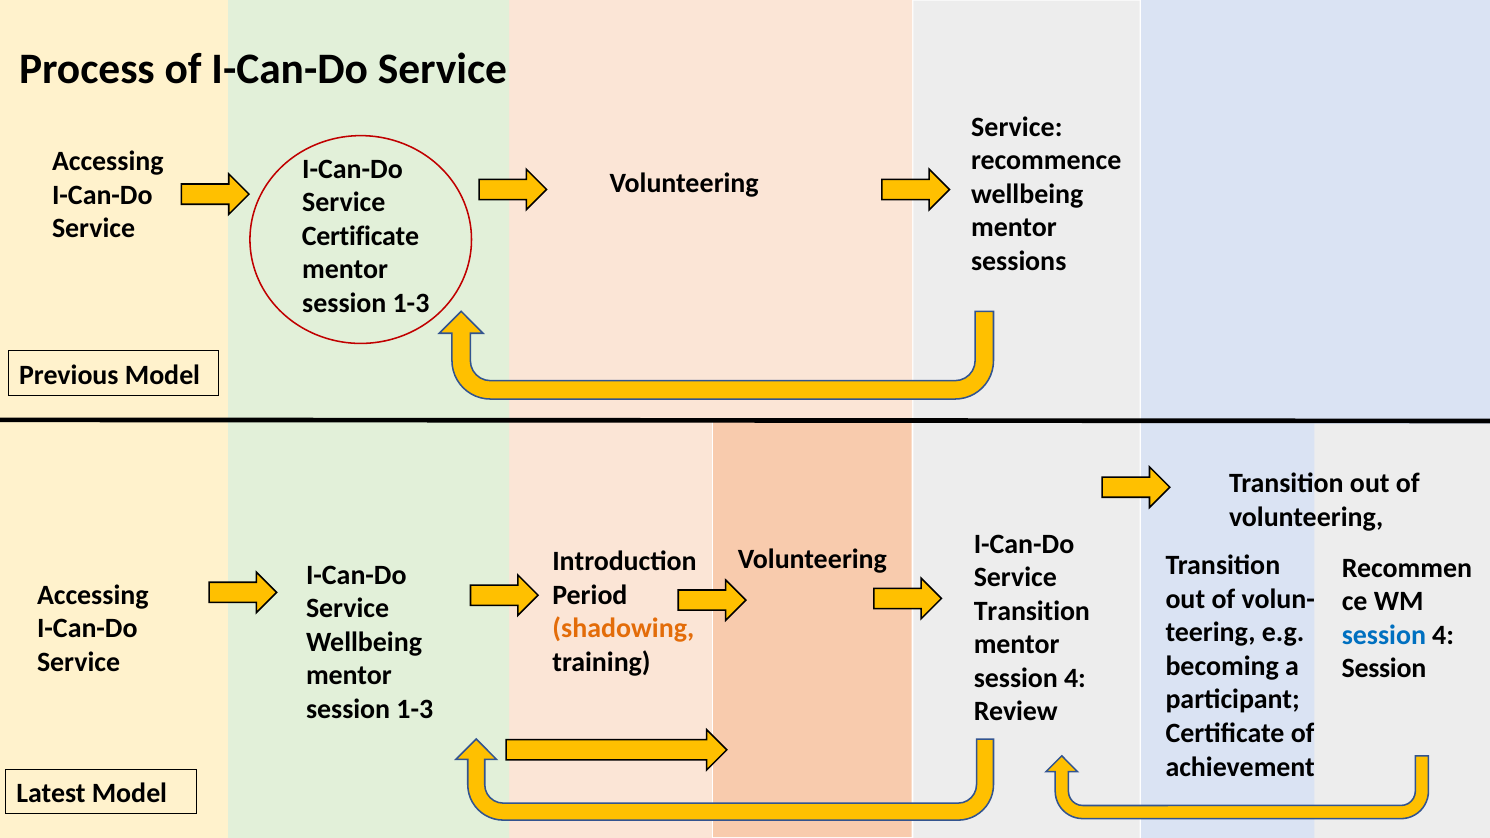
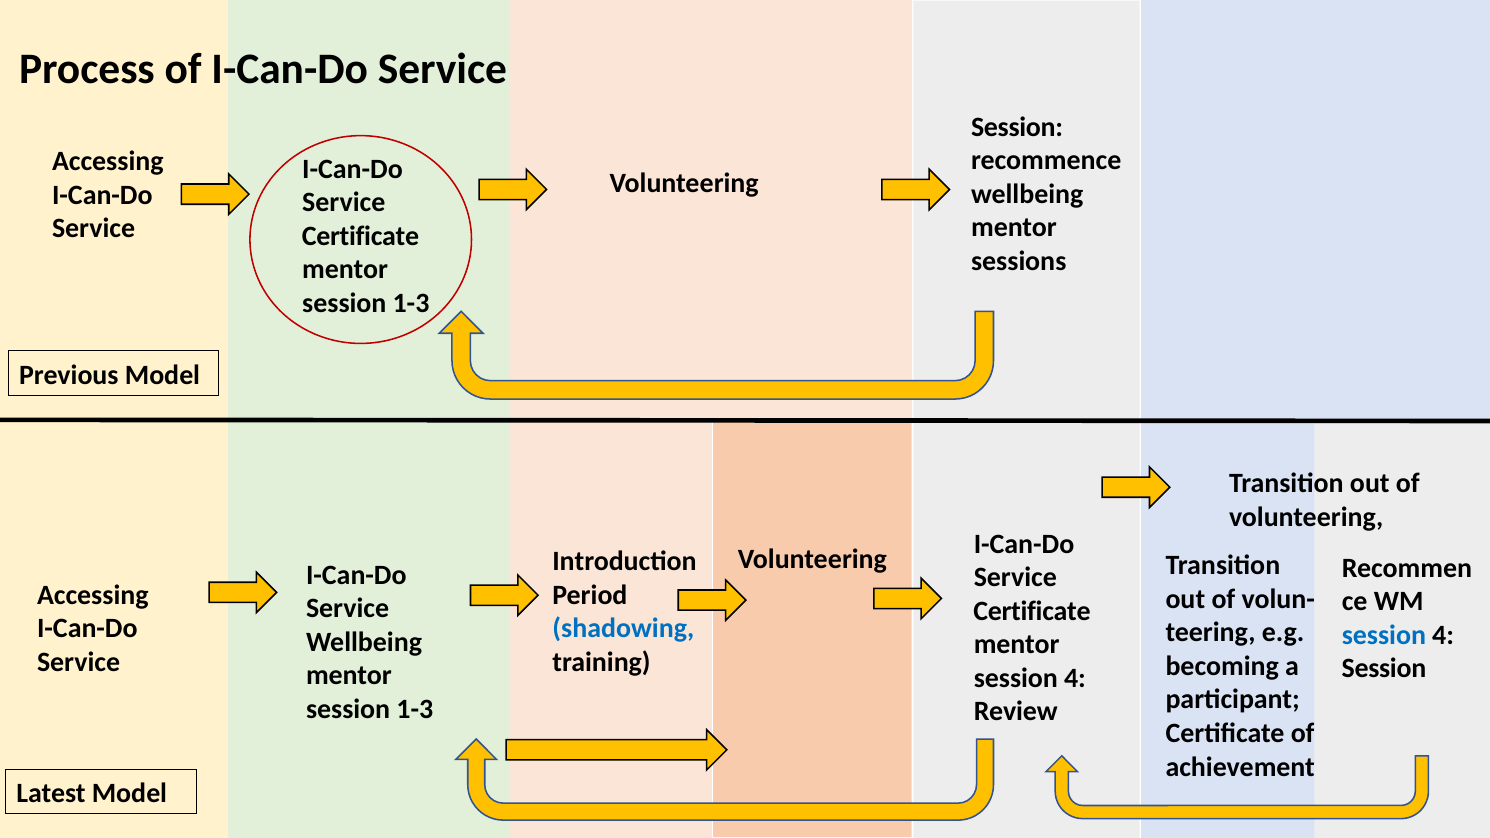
Service at (1017, 127): Service -> Session
Transition at (1032, 611): Transition -> Certificate
shadowing colour: orange -> blue
